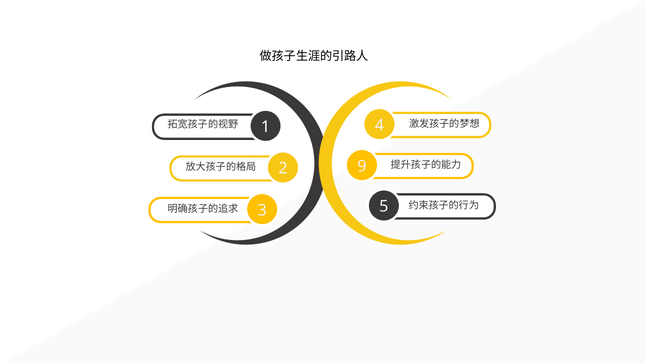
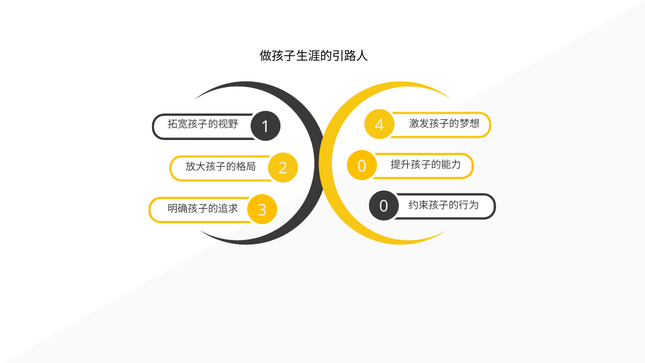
9 at (362, 166): 9 -> 0
5 at (384, 207): 5 -> 0
